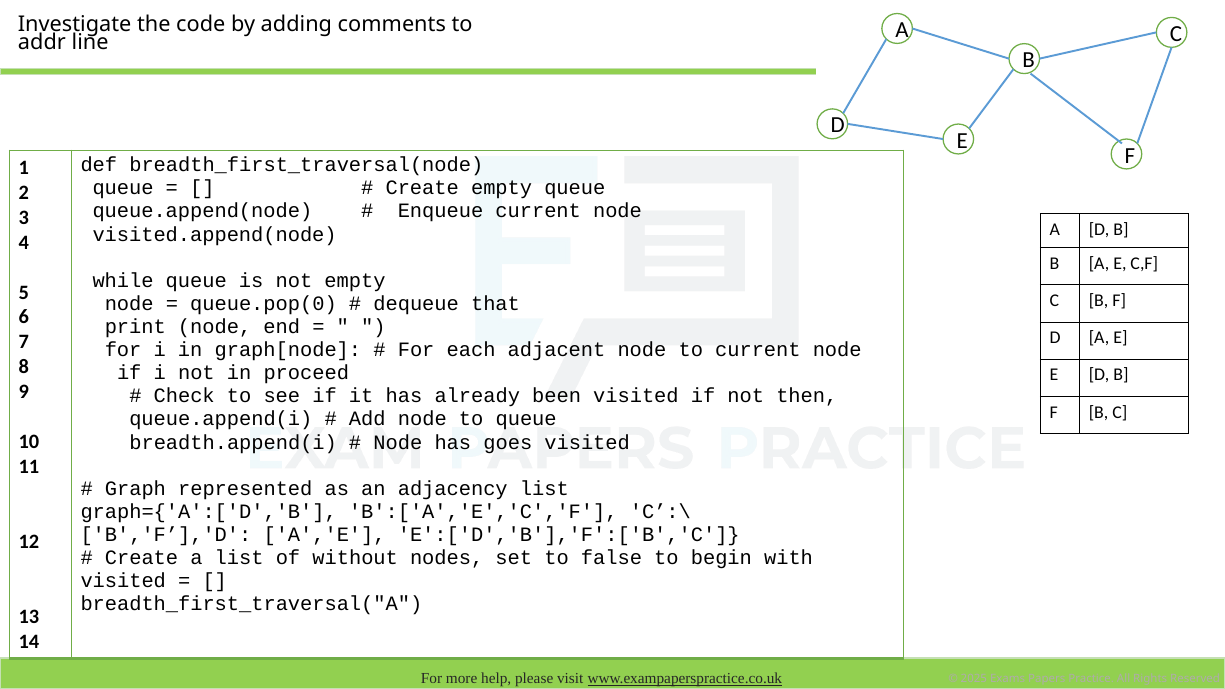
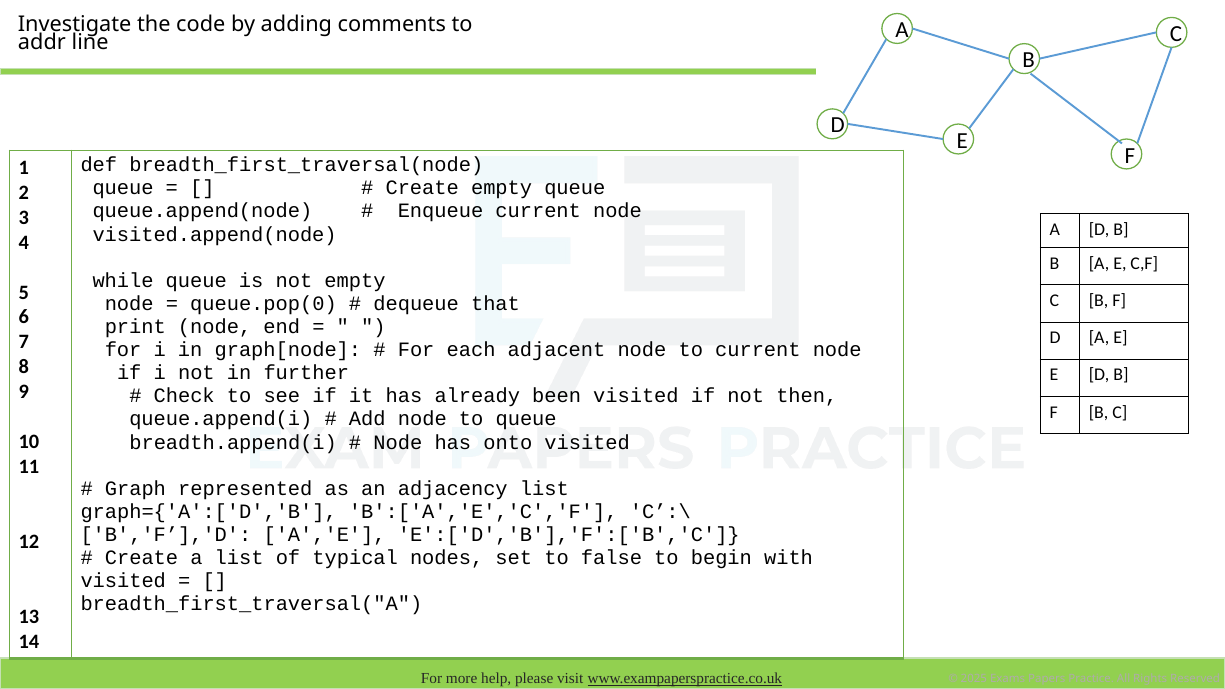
proceed: proceed -> further
goes: goes -> onto
without: without -> typical
